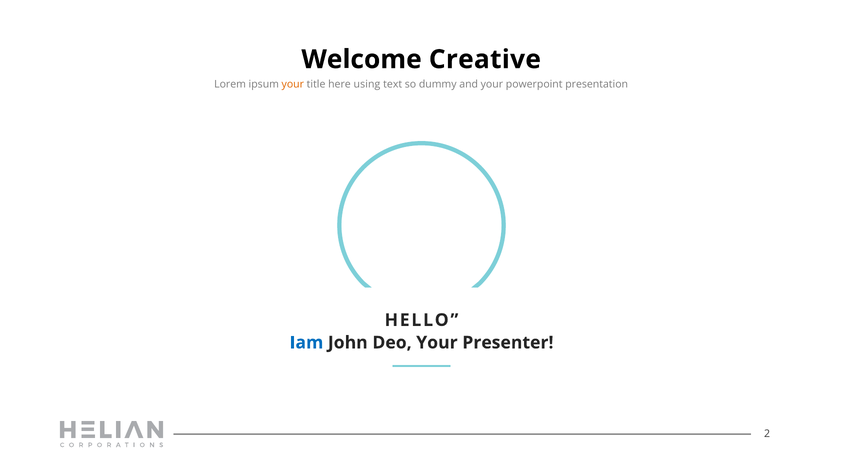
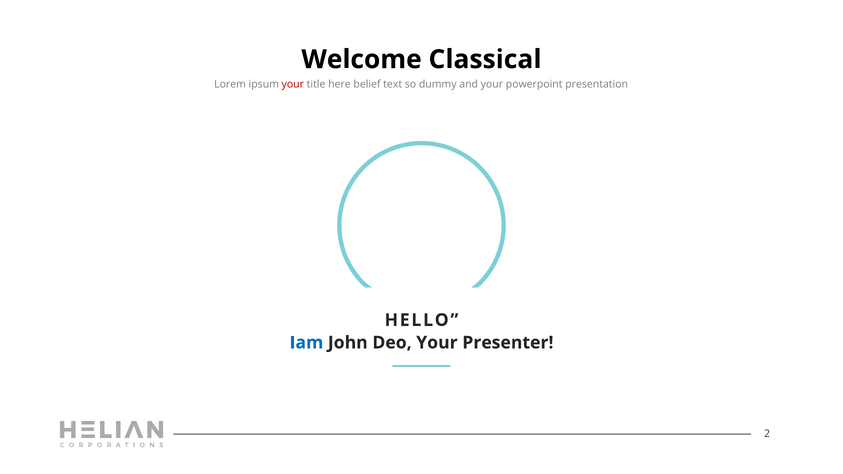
Creative: Creative -> Classical
your at (293, 84) colour: orange -> red
using: using -> belief
